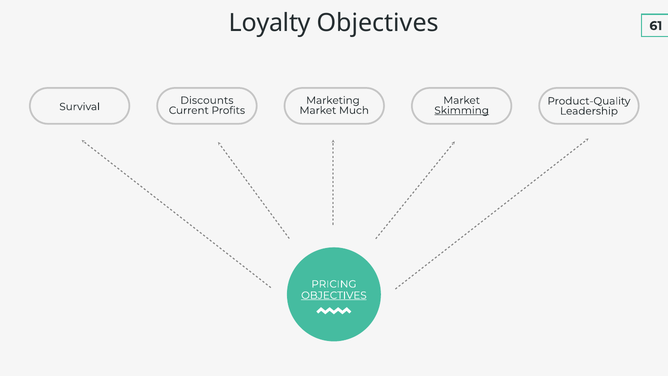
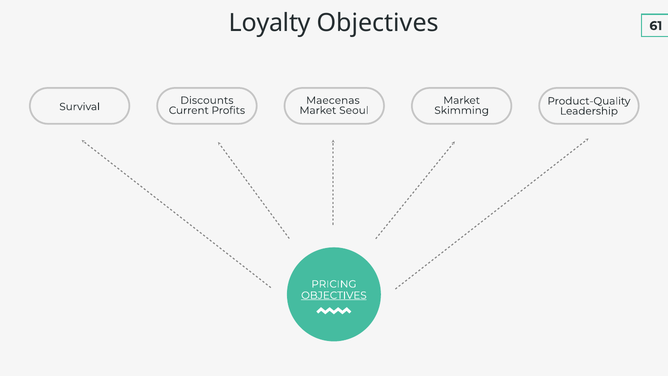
Marketing: Marketing -> Maecenas
Much: Much -> Seoul
Skimming underline: present -> none
